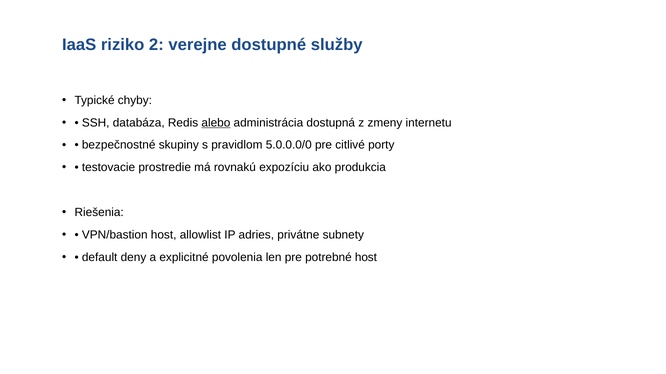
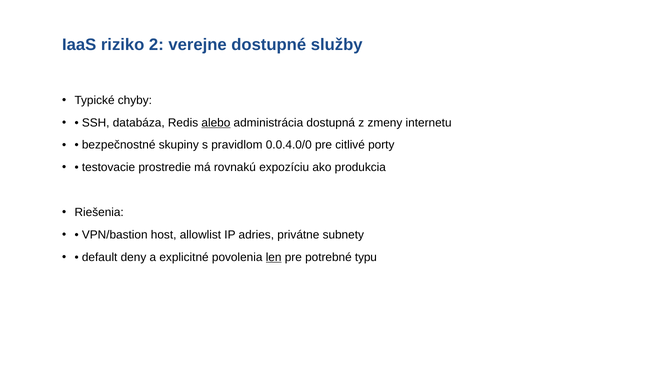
5.0.0.0/0: 5.0.0.0/0 -> 0.0.4.0/0
len underline: none -> present
potrebné host: host -> typu
